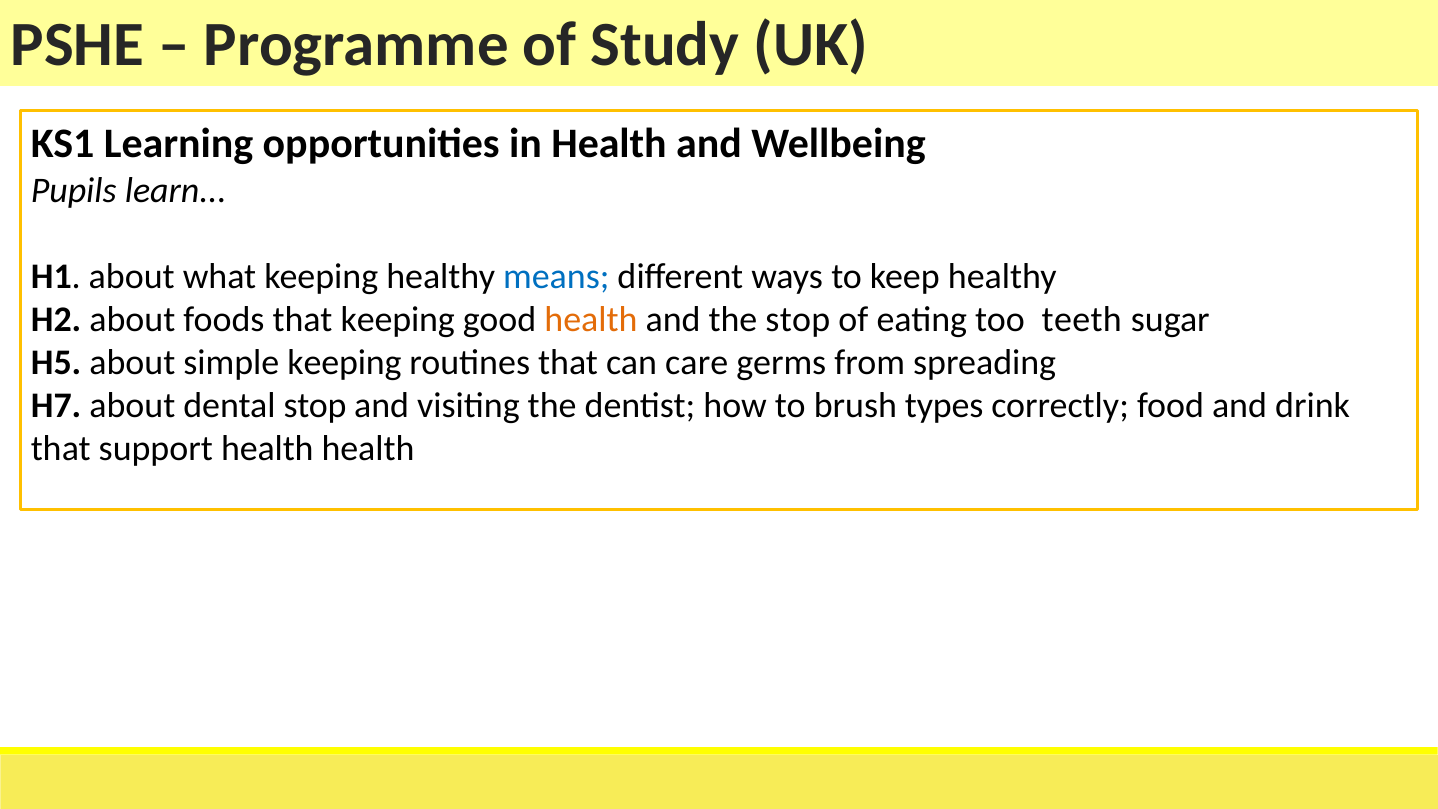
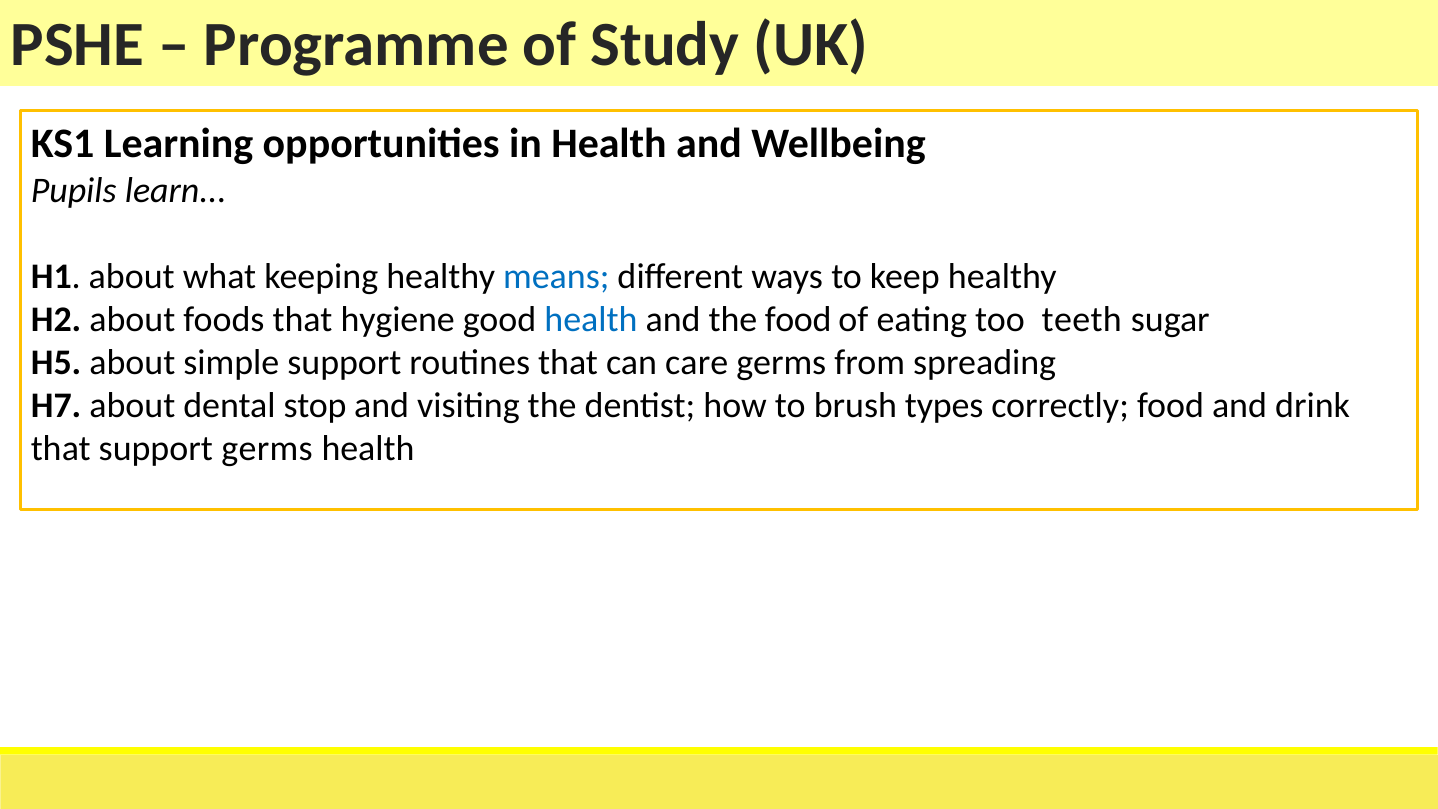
that keeping: keeping -> hygiene
health at (591, 320) colour: orange -> blue
the stop: stop -> food
simple keeping: keeping -> support
support health: health -> germs
